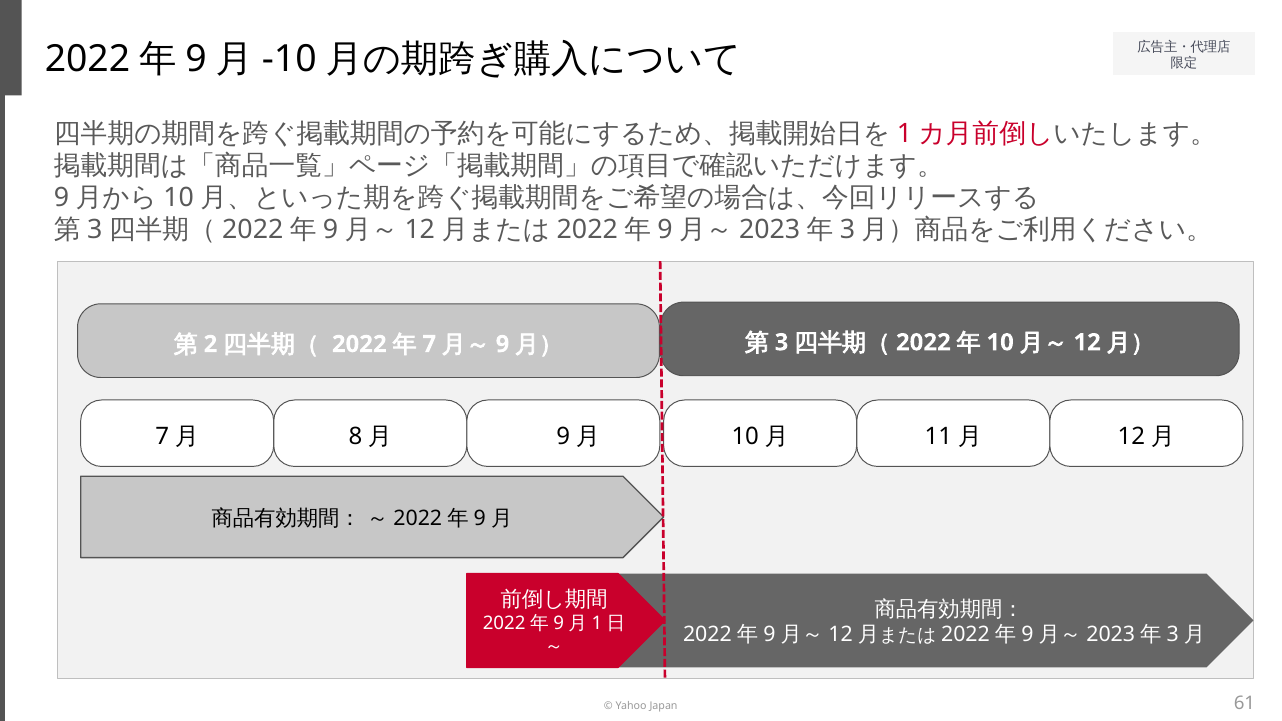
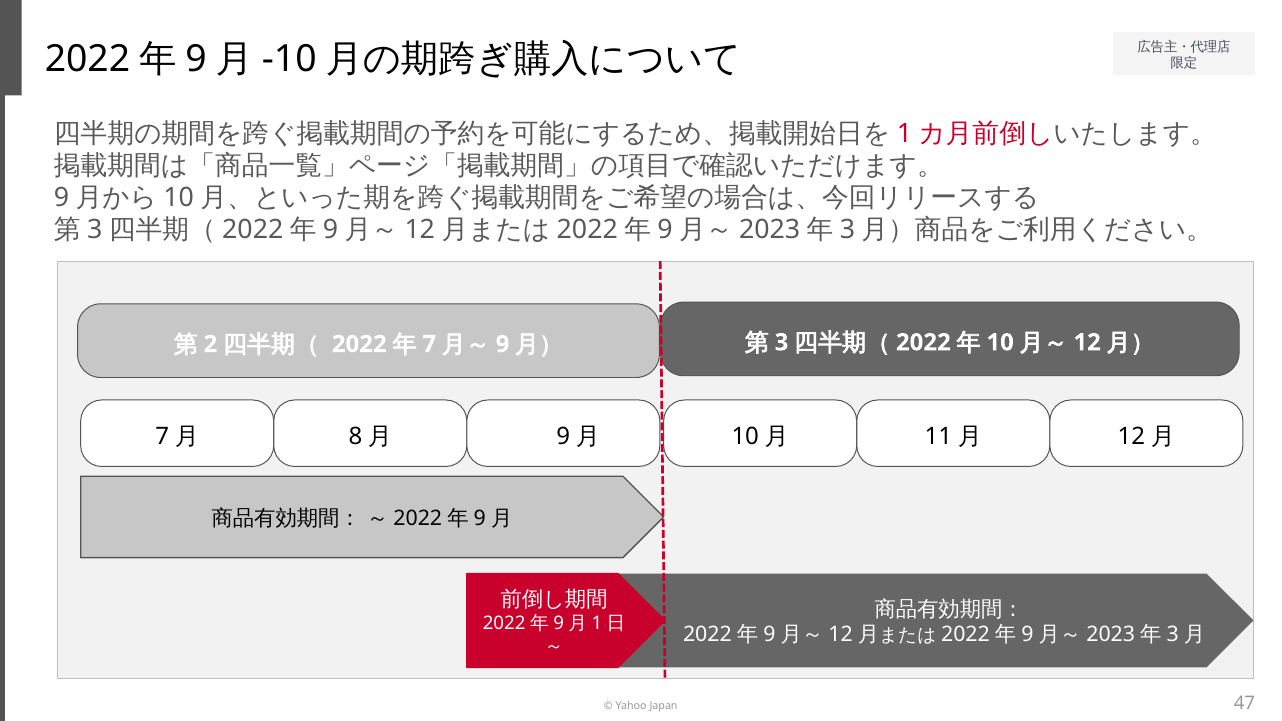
61: 61 -> 47
